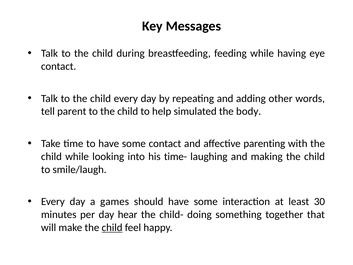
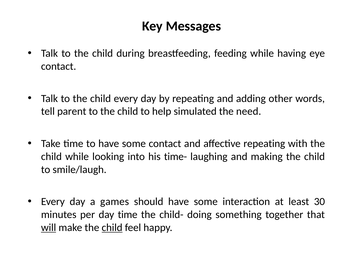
body: body -> need
affective parenting: parenting -> repeating
day hear: hear -> time
will underline: none -> present
